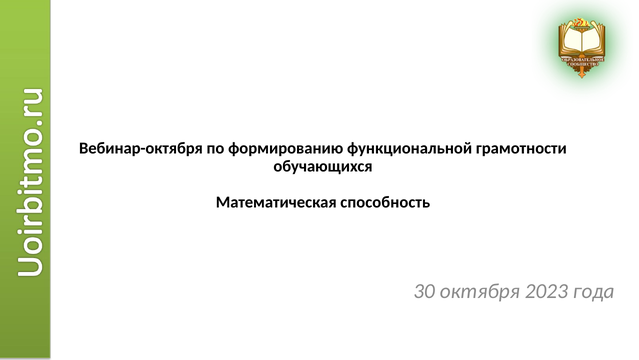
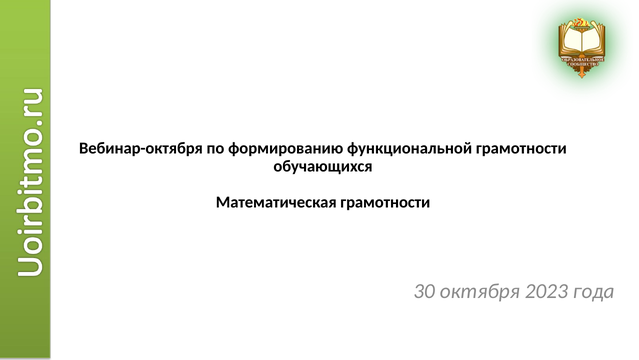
Математическая способность: способность -> грамотности
